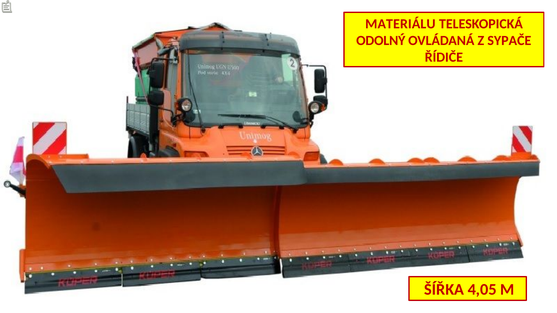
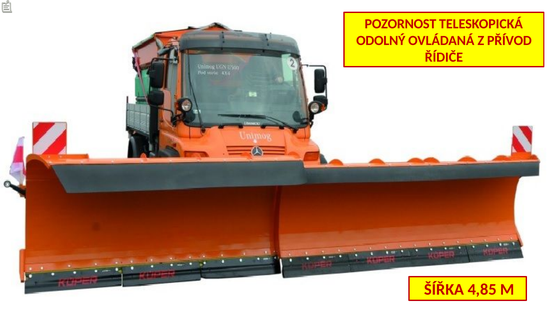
MATERIÁLU: MATERIÁLU -> POZORNOST
SYPAČE: SYPAČE -> PŘÍVOD
4,05: 4,05 -> 4,85
